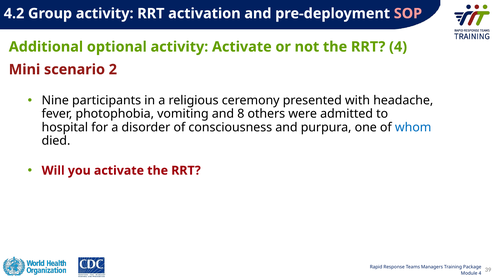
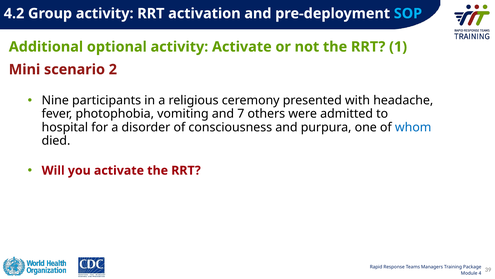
SOP colour: pink -> light blue
RRT 4: 4 -> 1
8: 8 -> 7
